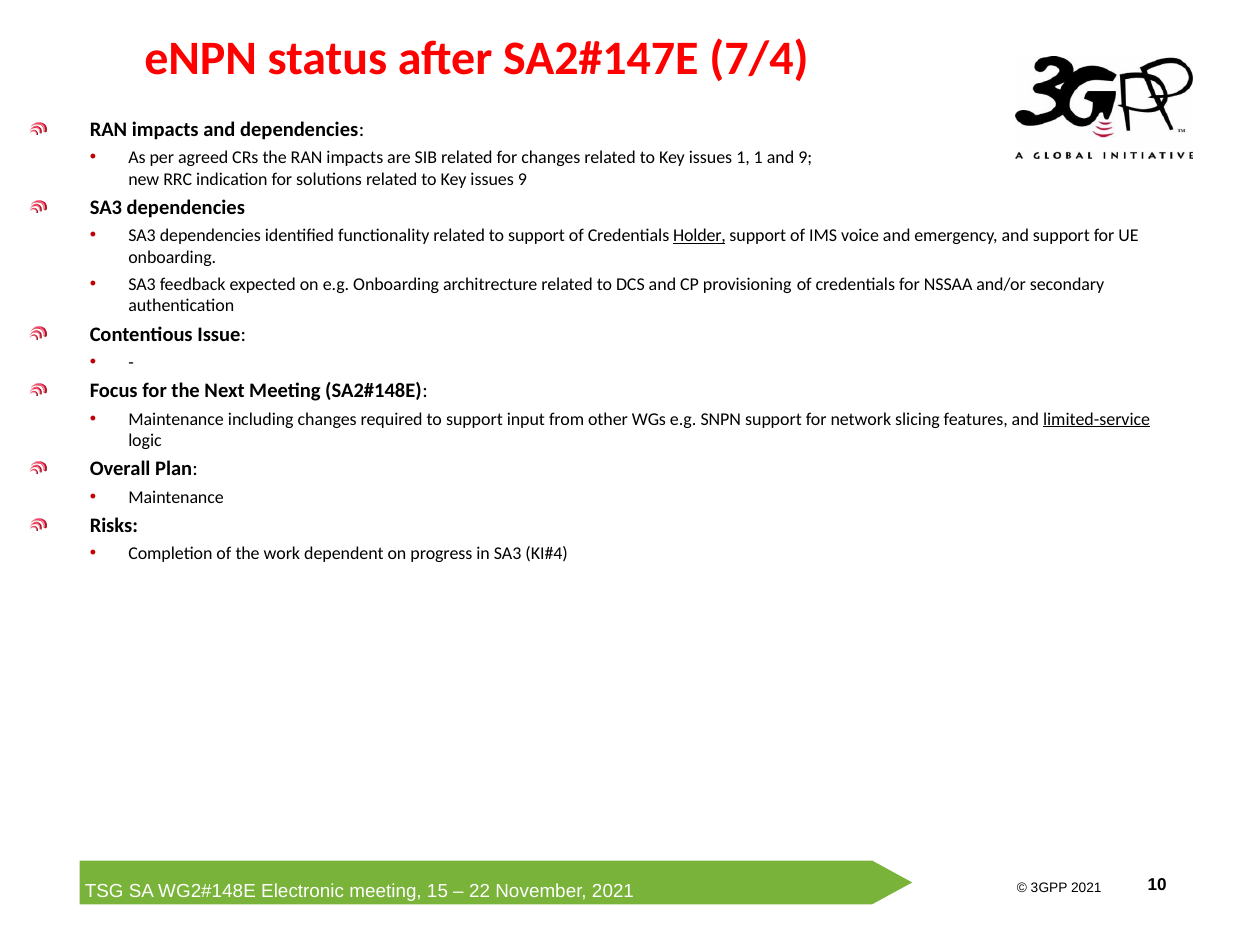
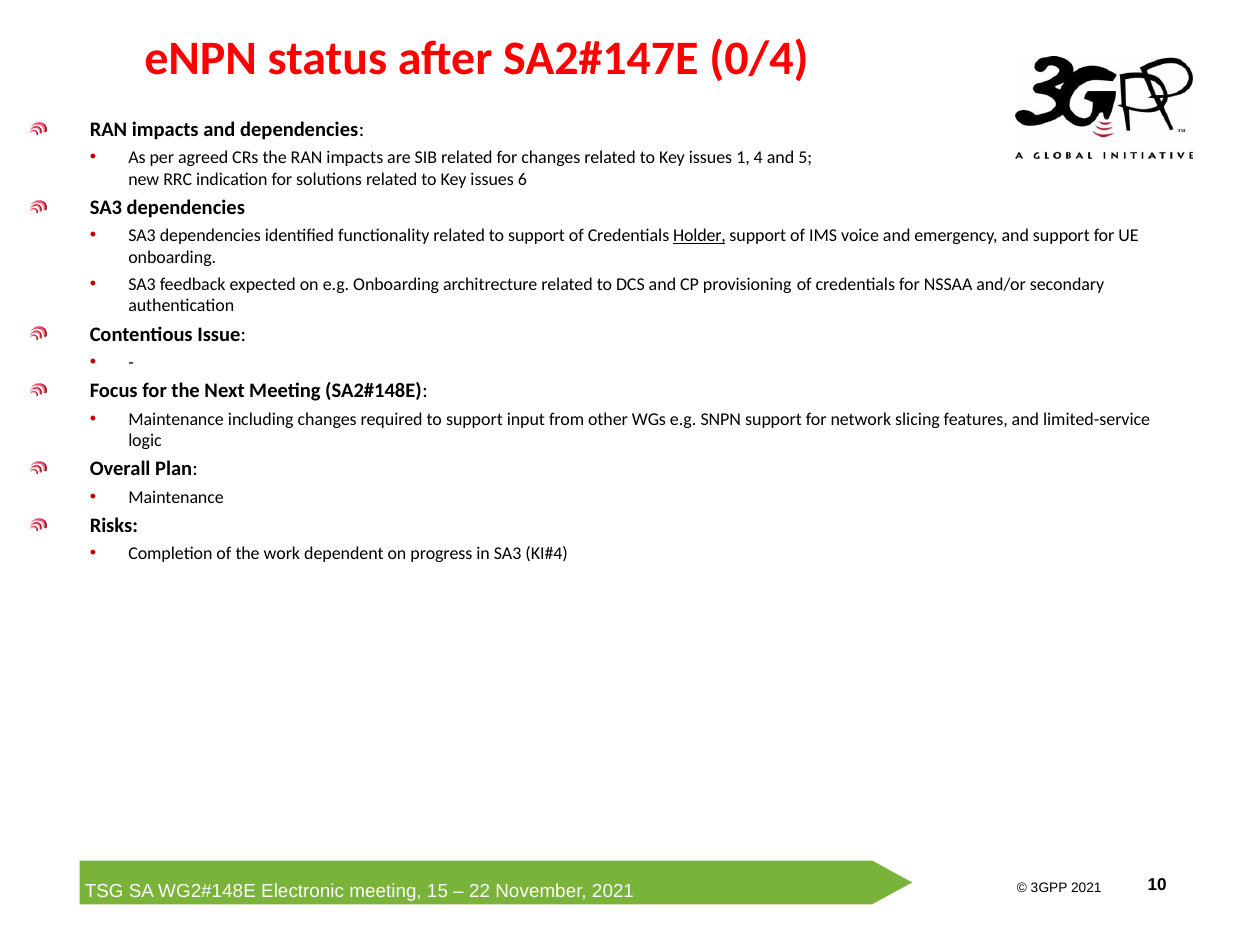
7/4: 7/4 -> 0/4
1 1: 1 -> 4
and 9: 9 -> 5
issues 9: 9 -> 6
limited-service underline: present -> none
